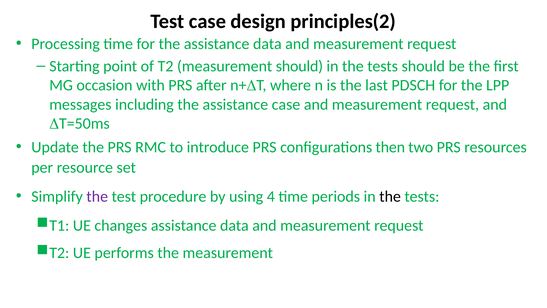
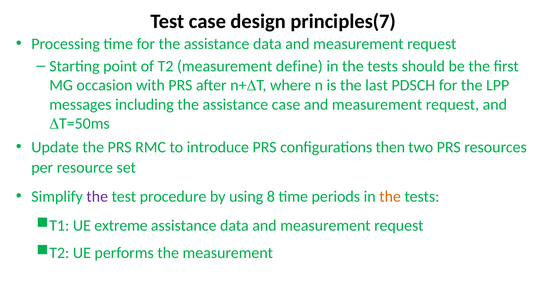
principles(2: principles(2 -> principles(7
measurement should: should -> define
4: 4 -> 8
the at (390, 196) colour: black -> orange
changes: changes -> extreme
